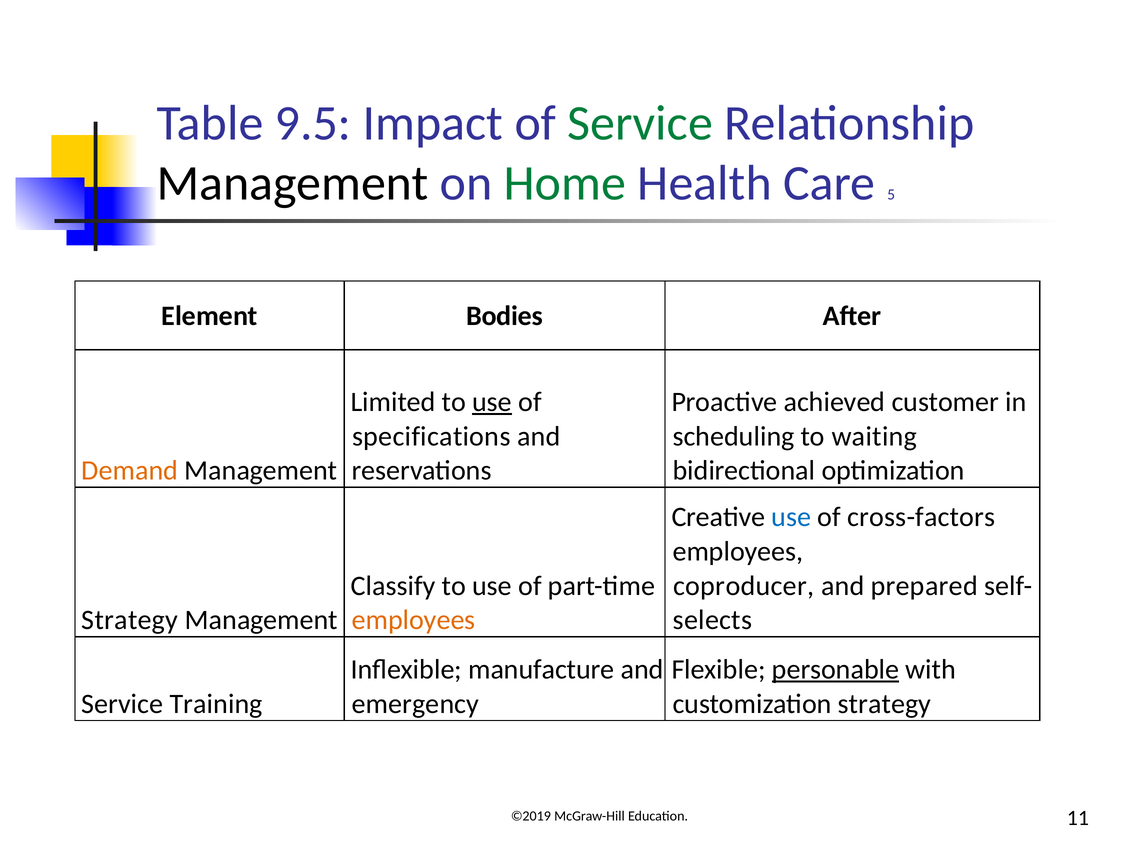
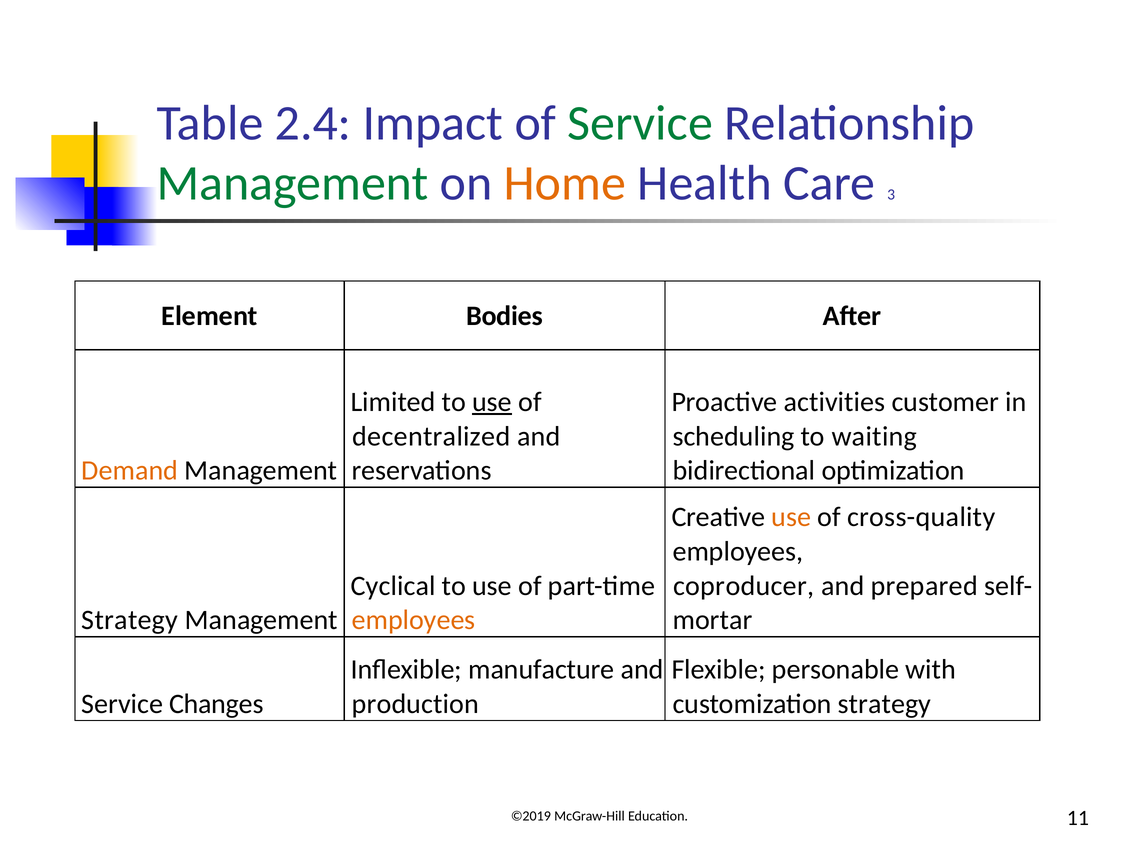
9.5: 9.5 -> 2.4
Management at (293, 183) colour: black -> green
Home colour: green -> orange
5: 5 -> 3
achieved: achieved -> activities
specifications: specifications -> decentralized
use at (791, 517) colour: blue -> orange
cross-factors: cross-factors -> cross-quality
Classify: Classify -> Cyclical
selects: selects -> mortar
personable underline: present -> none
Training: Training -> Changes
emergency: emergency -> production
